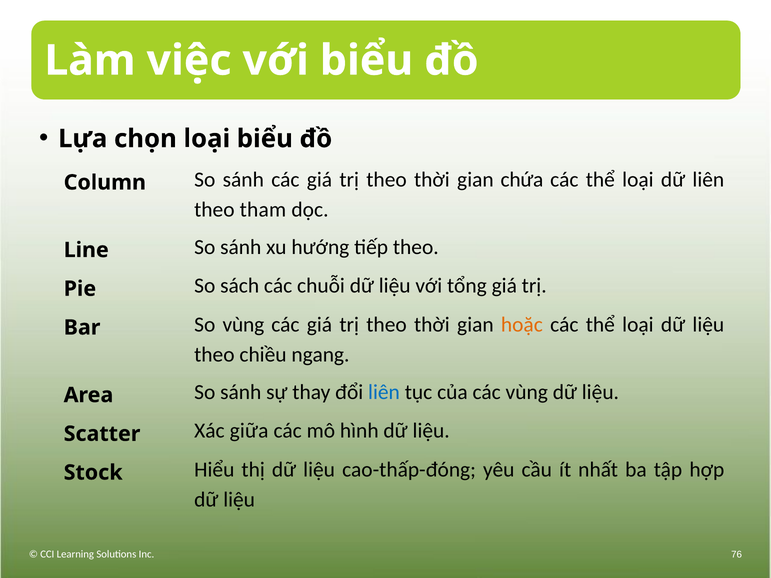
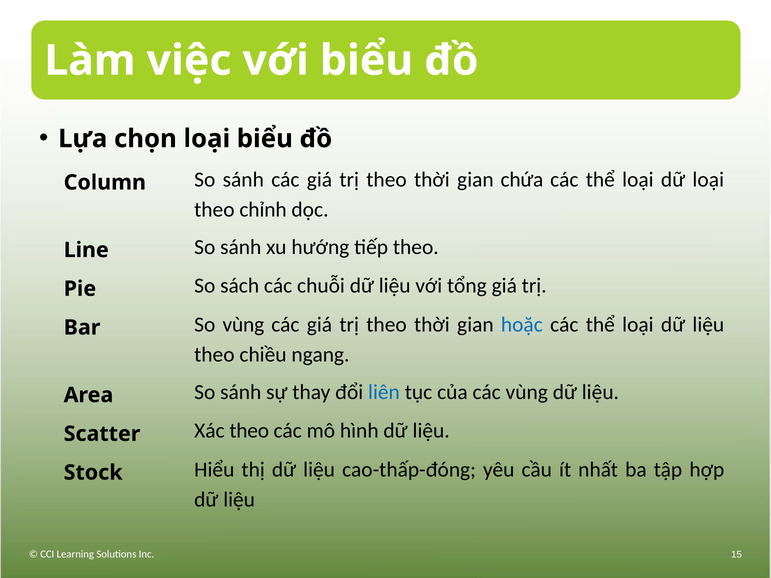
dữ liên: liên -> loại
tham: tham -> chỉnh
hoặc colour: orange -> blue
Xác giữa: giữa -> theo
76: 76 -> 15
